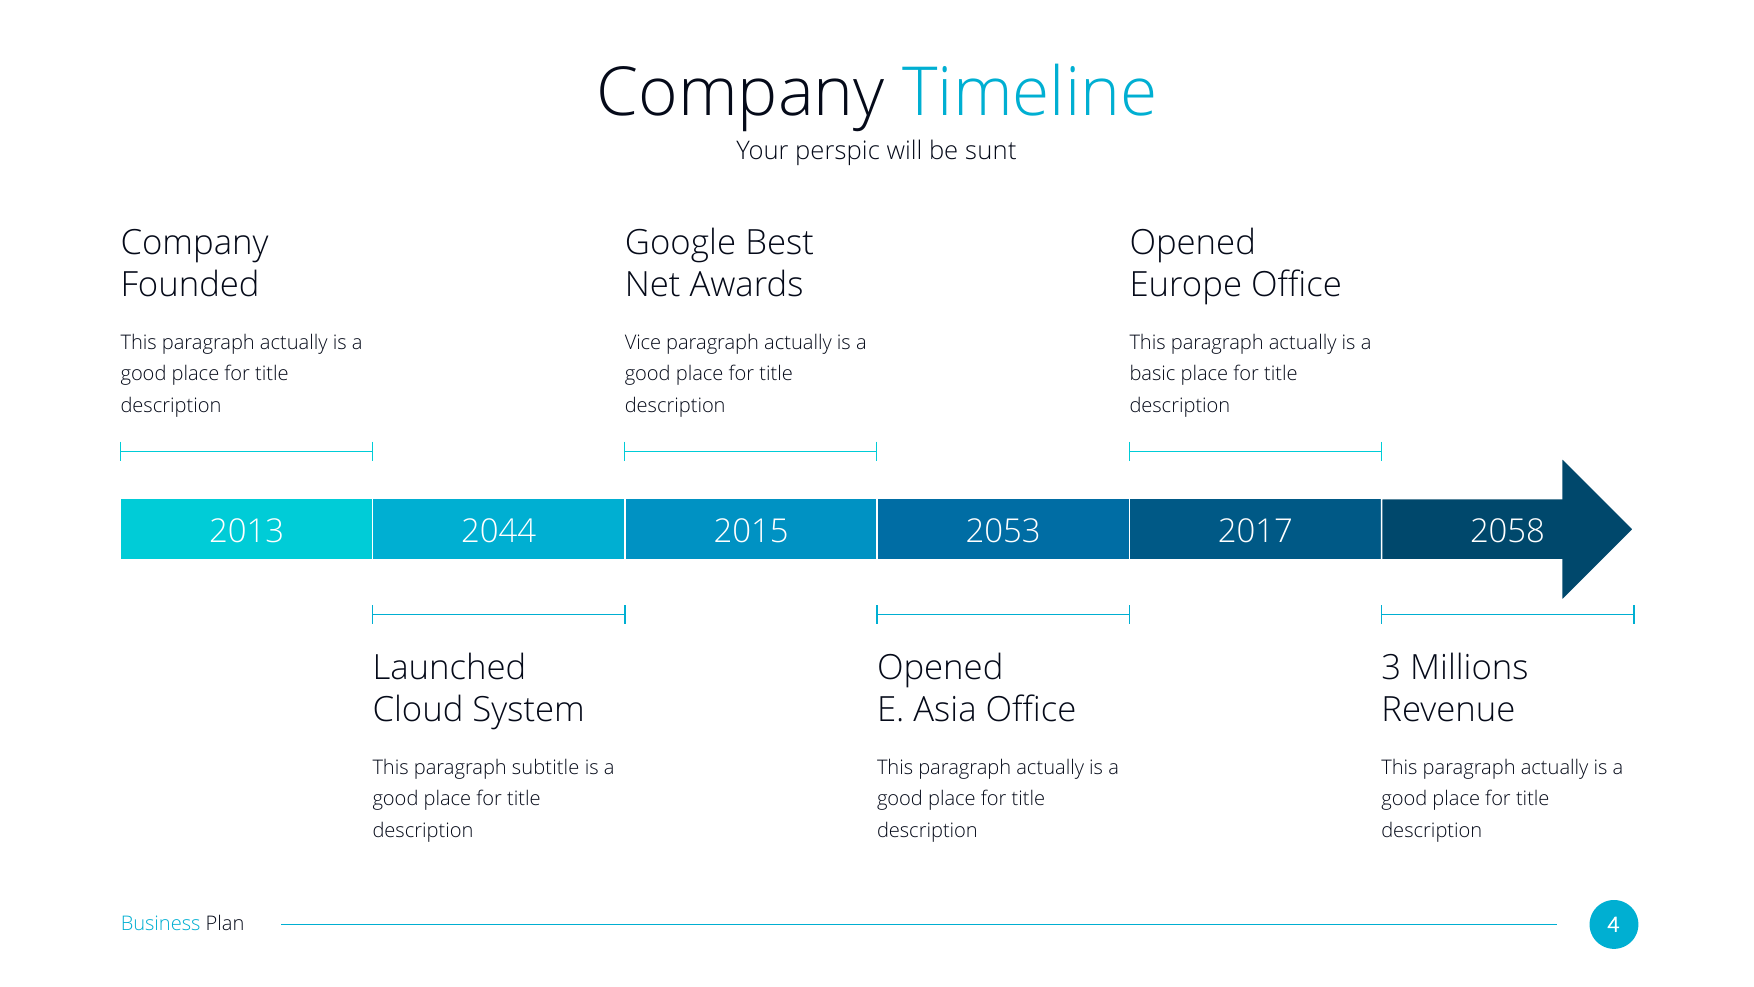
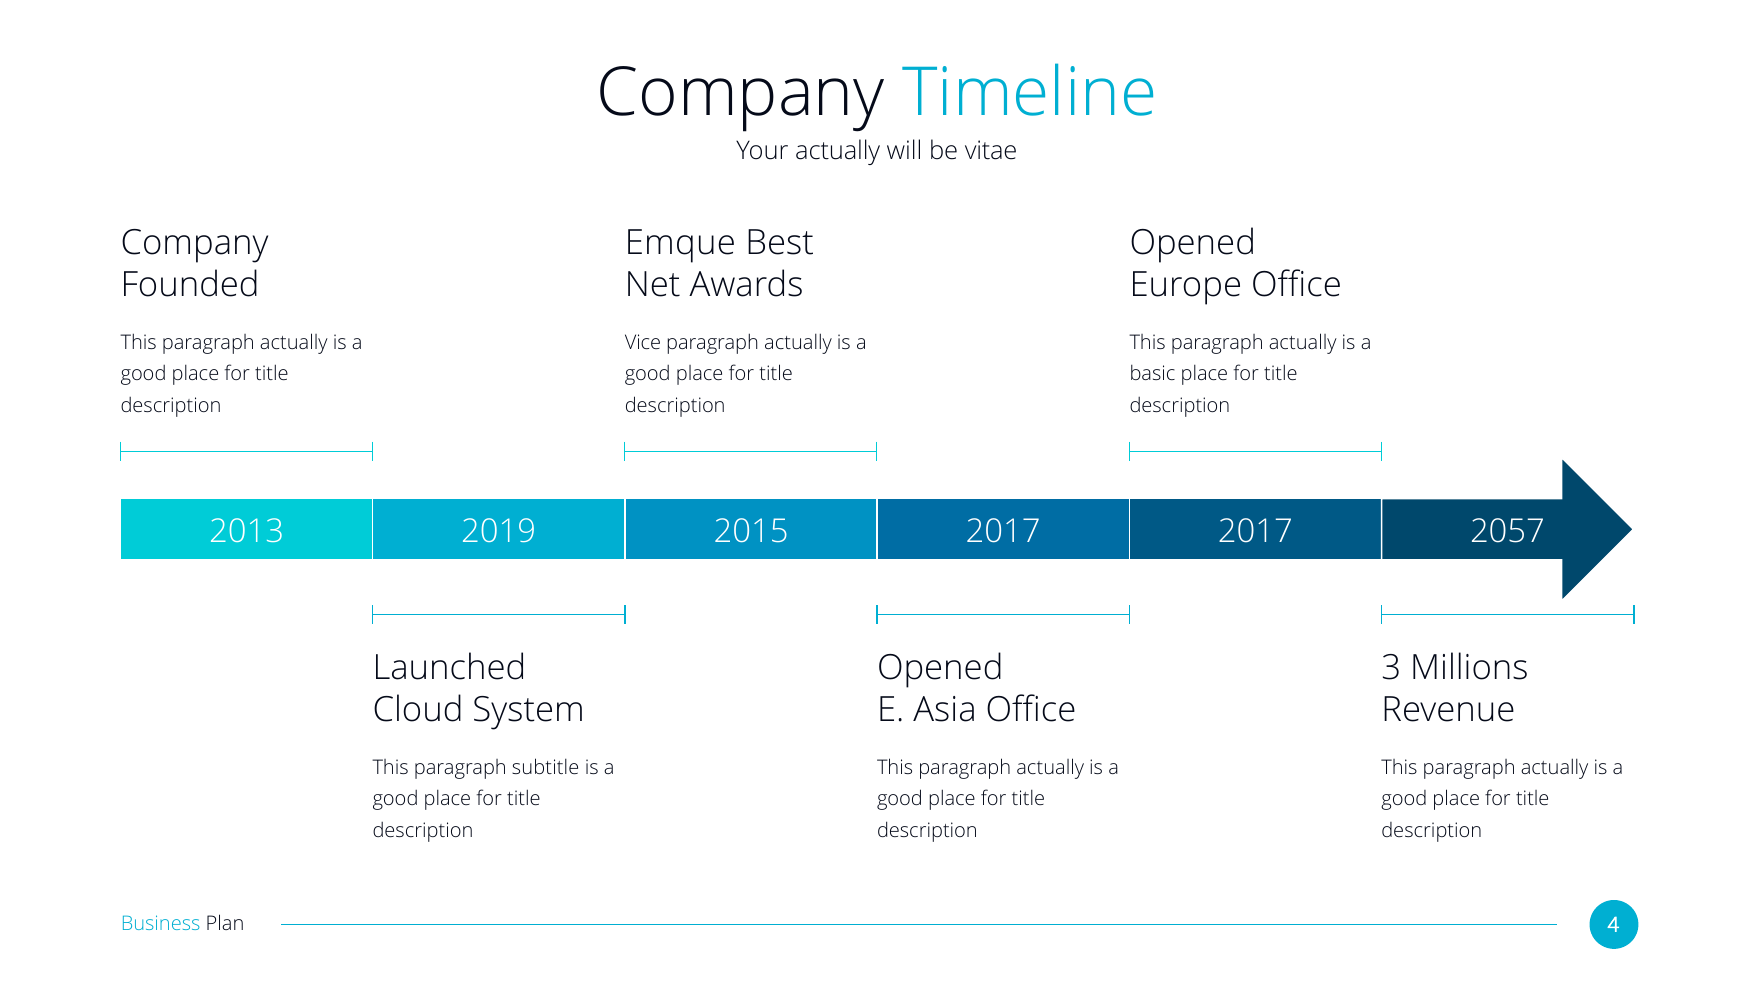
Your perspic: perspic -> actually
sunt: sunt -> vitae
Google: Google -> Emque
2044: 2044 -> 2019
2015 2053: 2053 -> 2017
2058: 2058 -> 2057
